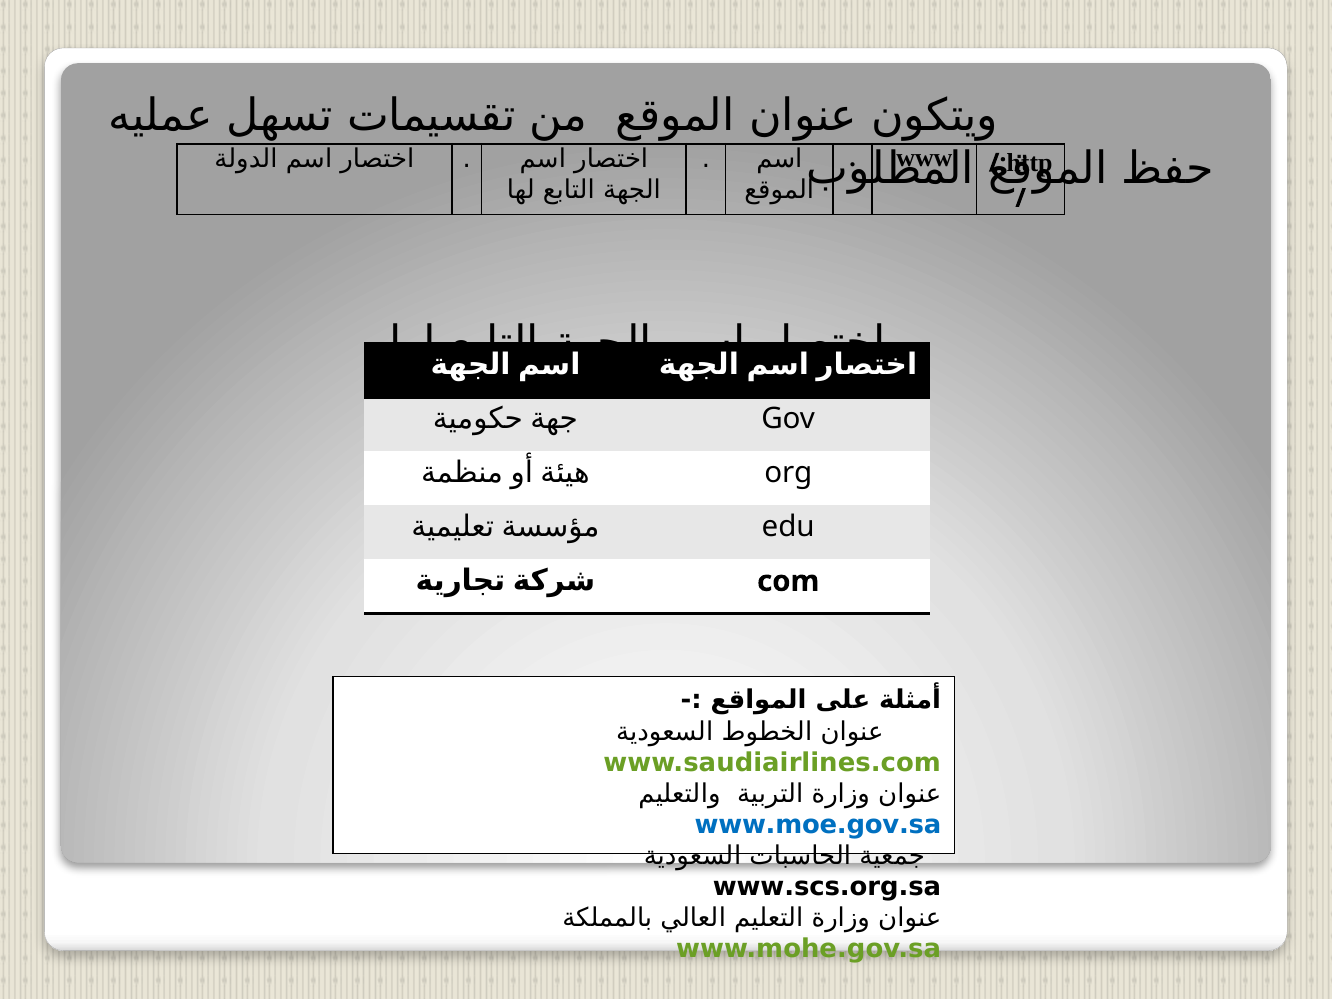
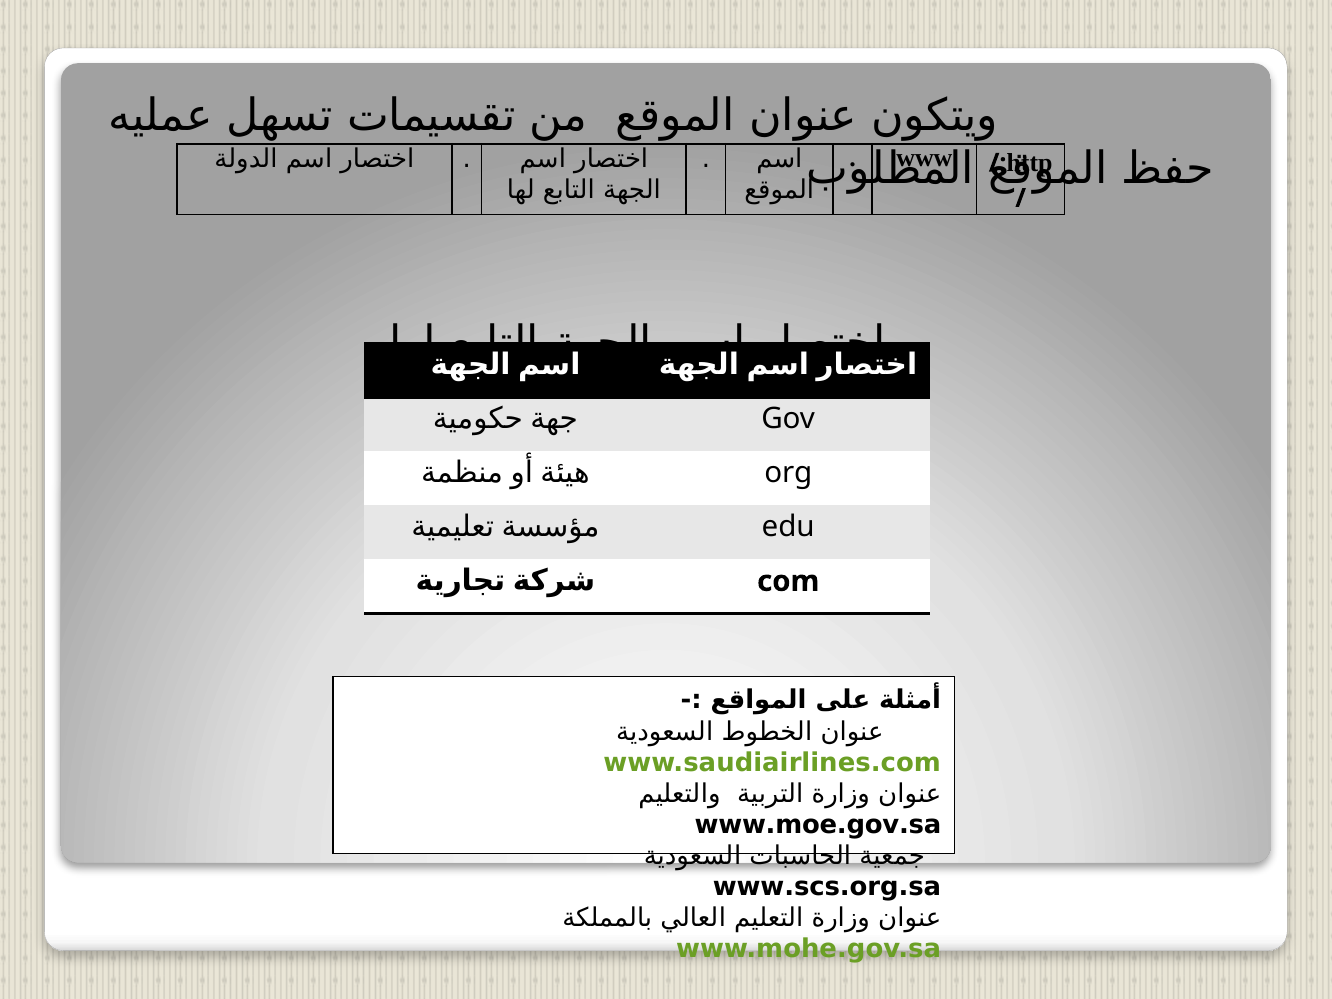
www.moe.gov.sa colour: blue -> black
